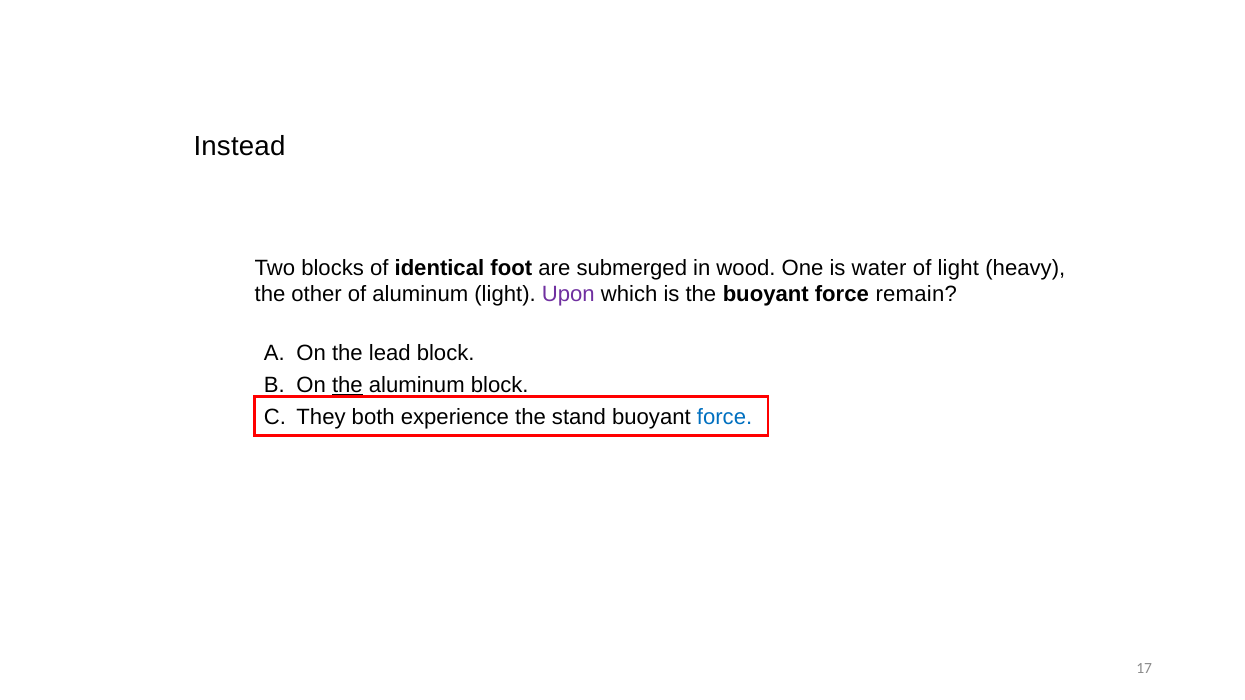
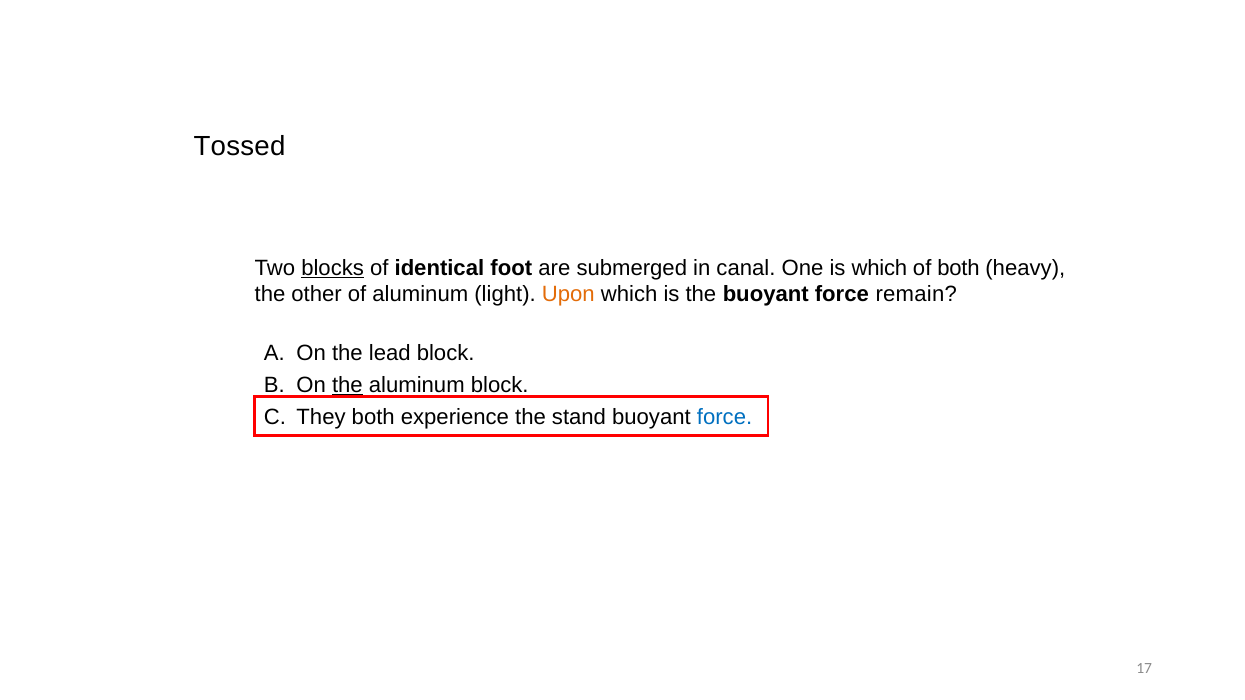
Instead: Instead -> Tossed
blocks underline: none -> present
wood: wood -> canal
is water: water -> which
of light: light -> both
Upon colour: purple -> orange
